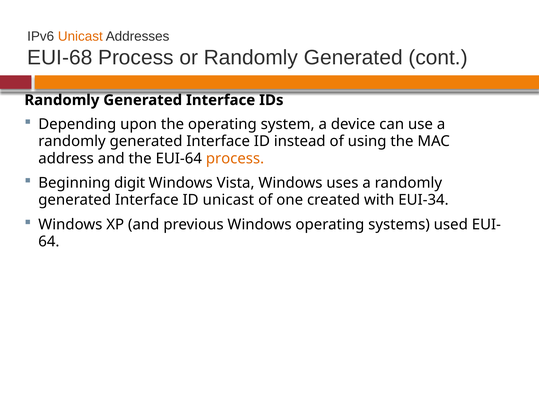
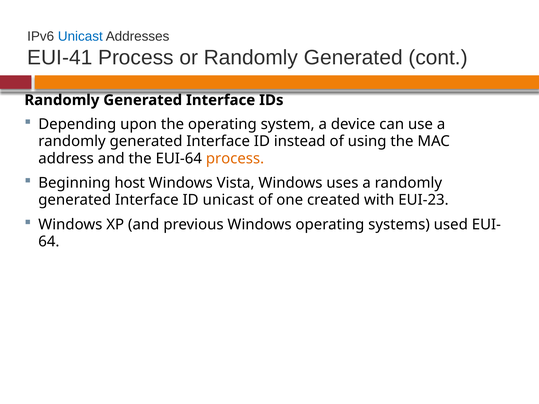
Unicast at (80, 36) colour: orange -> blue
EUI-68: EUI-68 -> EUI-41
digit: digit -> host
EUI-34: EUI-34 -> EUI-23
